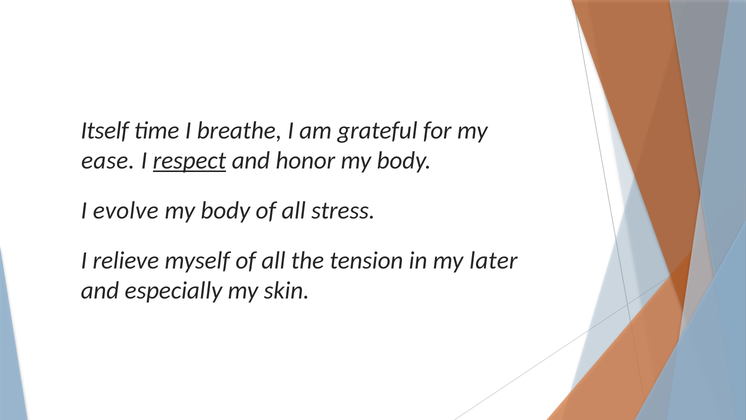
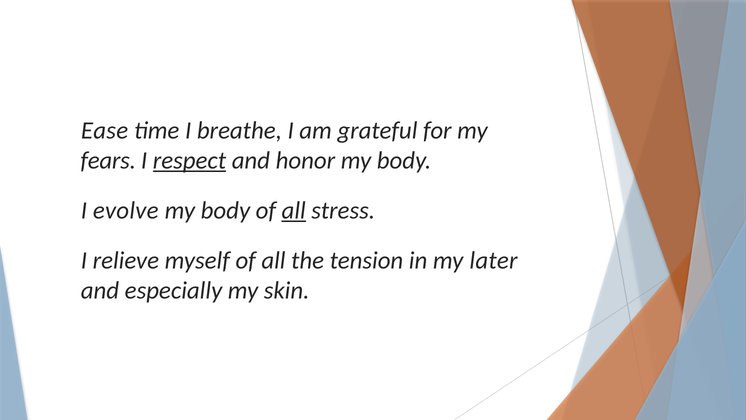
Itself: Itself -> Ease
ease: ease -> fears
all at (294, 210) underline: none -> present
